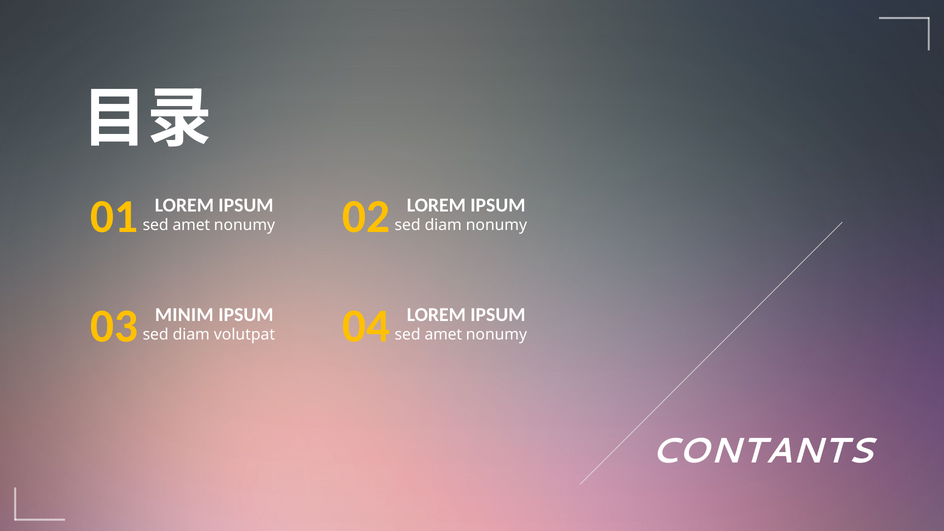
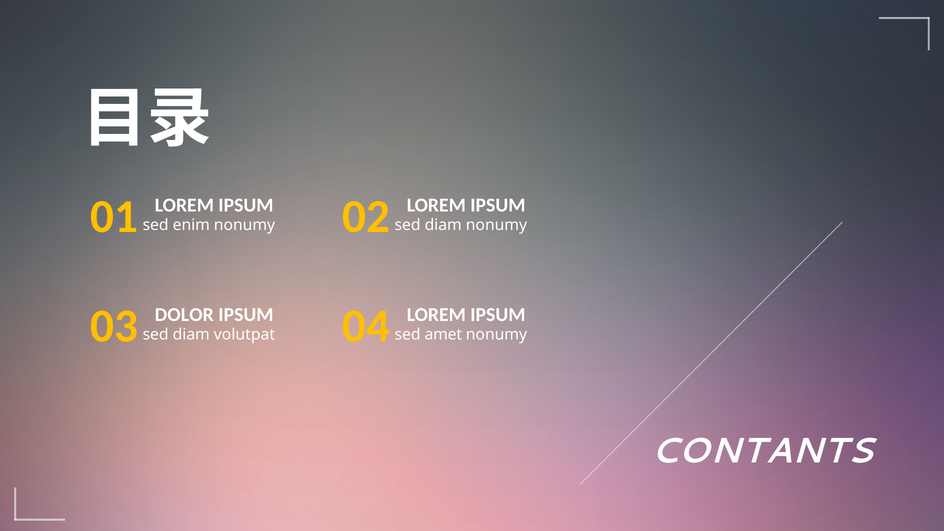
amet at (191, 225): amet -> enim
MINIM: MINIM -> DOLOR
